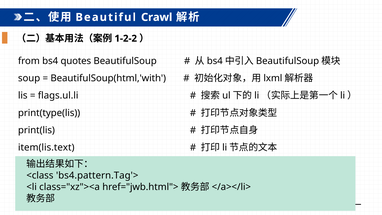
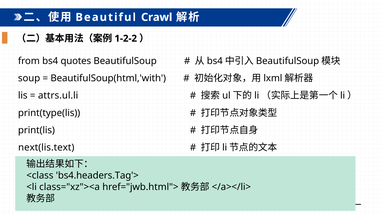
flags.ul.li: flags.ul.li -> attrs.ul.li
item(lis.text: item(lis.text -> next(lis.text
bs4.pattern.Tag'>: bs4.pattern.Tag'> -> bs4.headers.Tag'>
